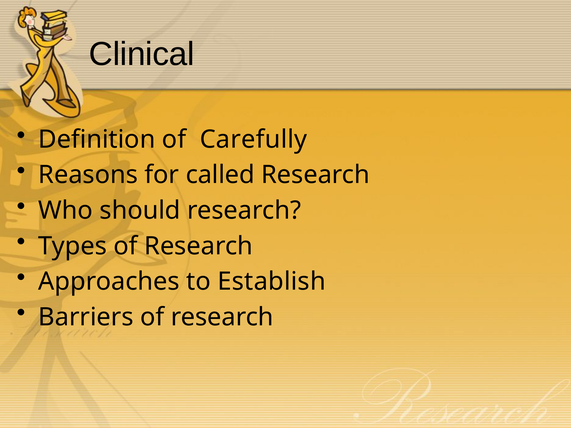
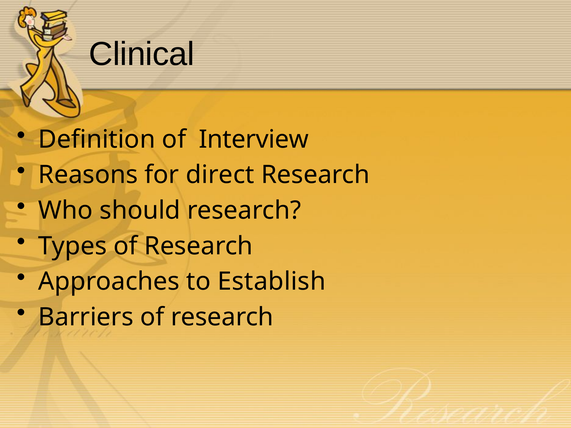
Carefully: Carefully -> Interview
called: called -> direct
